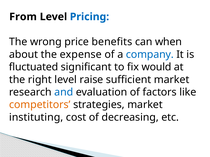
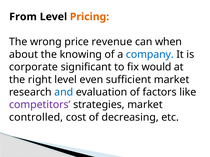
Pricing colour: blue -> orange
benefits: benefits -> revenue
expense: expense -> knowing
fluctuated: fluctuated -> corporate
raise: raise -> even
competitors colour: orange -> purple
instituting: instituting -> controlled
